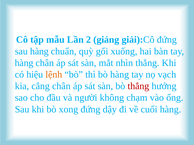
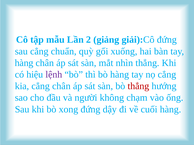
sau hàng: hàng -> cẳng
lệnh colour: orange -> purple
nọ vạch: vạch -> cẳng
